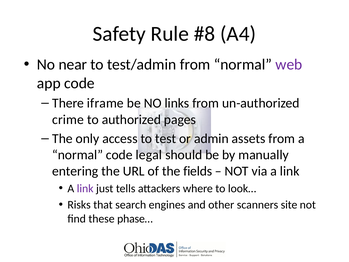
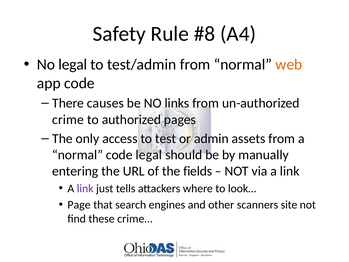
No near: near -> legal
web colour: purple -> orange
iframe: iframe -> causes
Risks: Risks -> Page
phase…: phase… -> crime…
